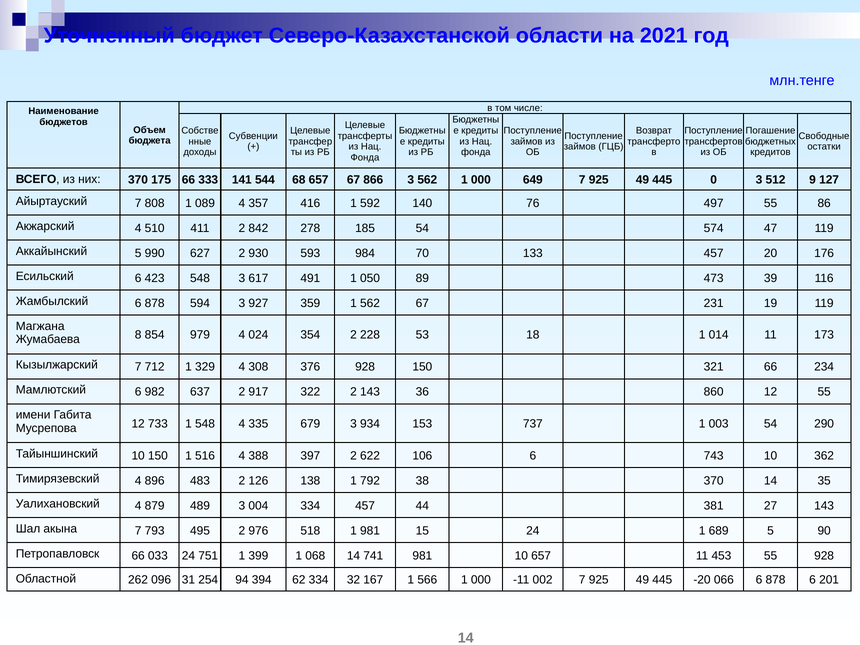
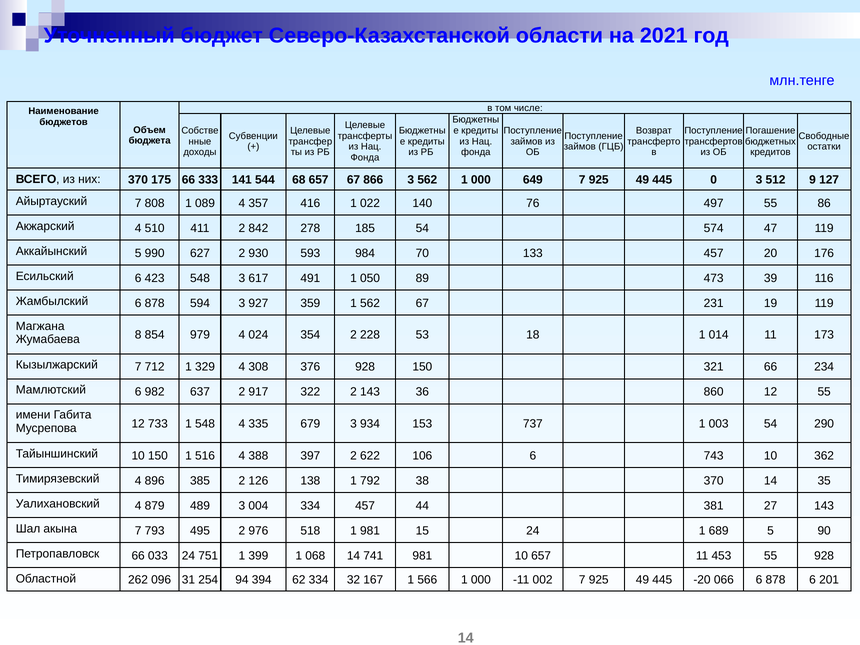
592: 592 -> 022
483: 483 -> 385
